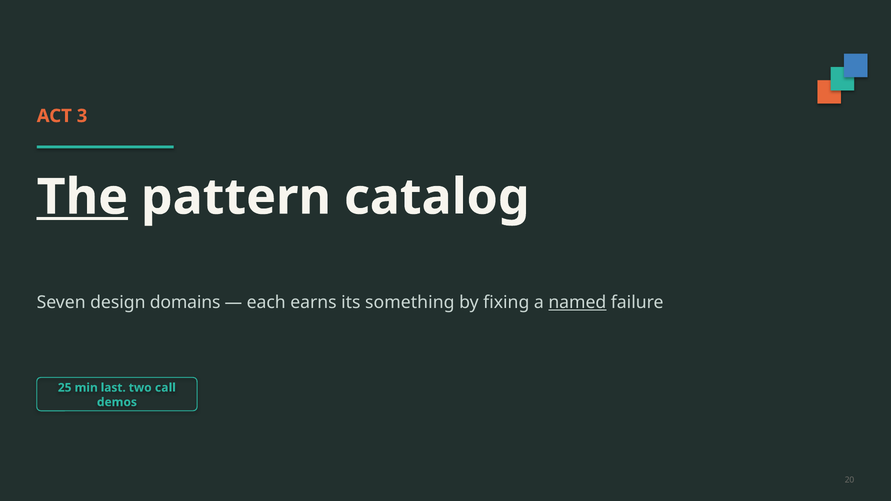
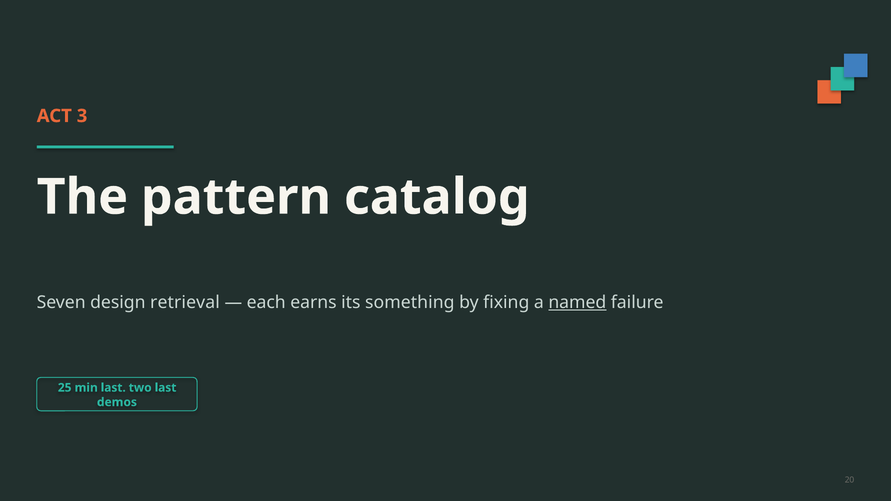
The underline: present -> none
domains: domains -> retrieval
two call: call -> last
